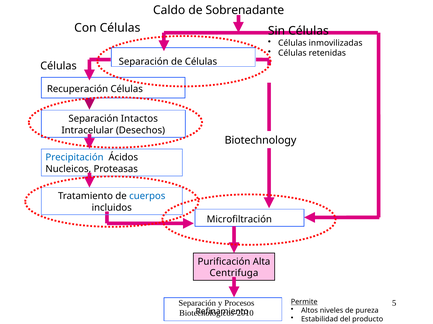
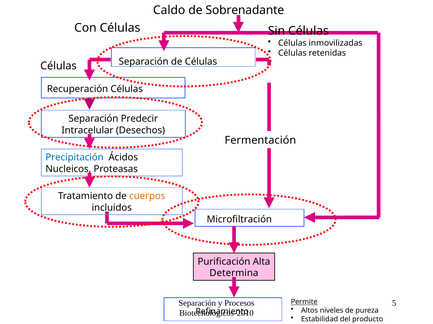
Intactos: Intactos -> Predecir
Biotechnology: Biotechnology -> Fermentación
cuerpos colour: blue -> orange
Centrifuga: Centrifuga -> Determina
